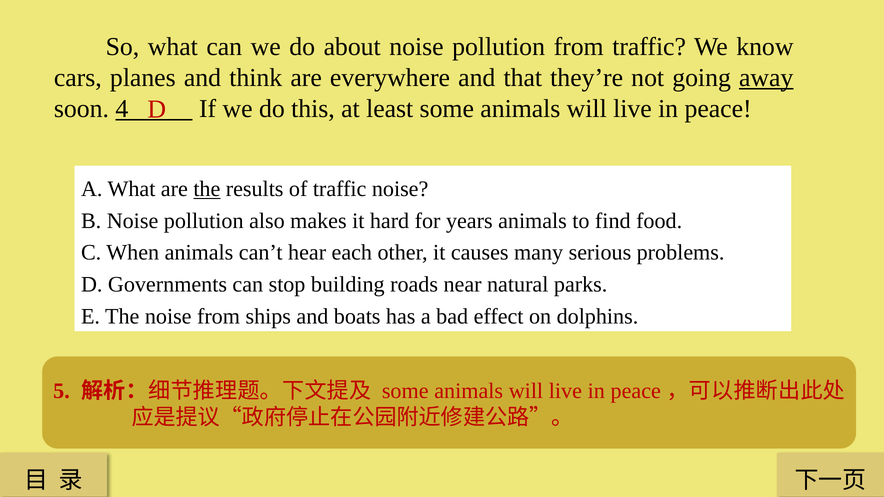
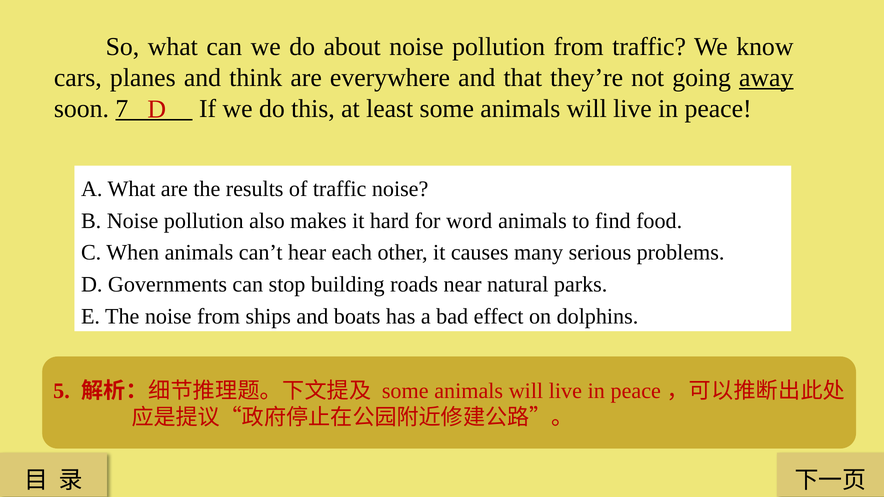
4: 4 -> 7
the at (207, 189) underline: present -> none
years: years -> word
